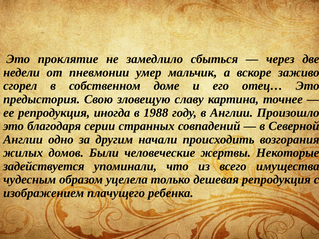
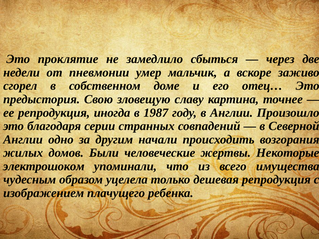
1988: 1988 -> 1987
задействуется: задействуется -> электрошоком
